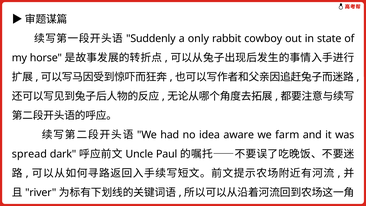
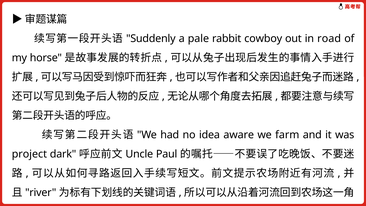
only: only -> pale
state: state -> road
spread: spread -> project
